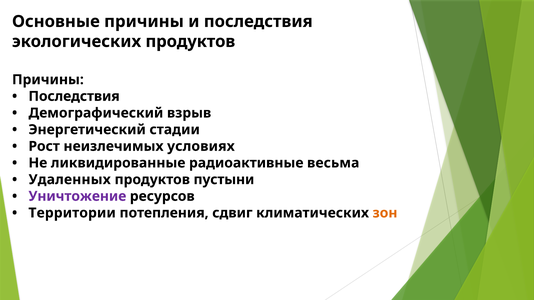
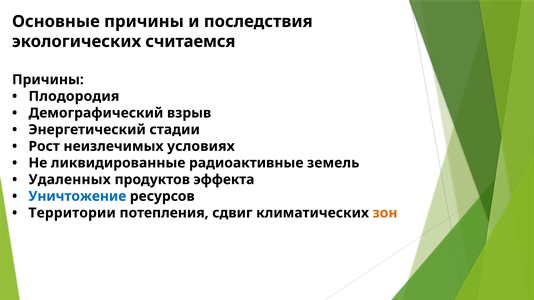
экологических продуктов: продуктов -> считаемся
Последствия at (74, 96): Последствия -> Плодородия
весьма: весьма -> земель
пустыни: пустыни -> эффекта
Уничтожение colour: purple -> blue
